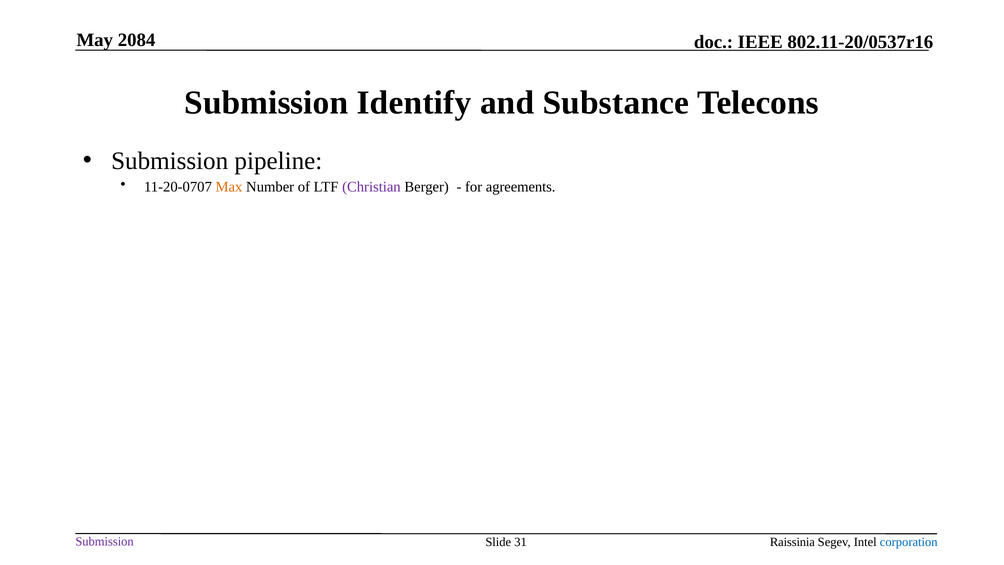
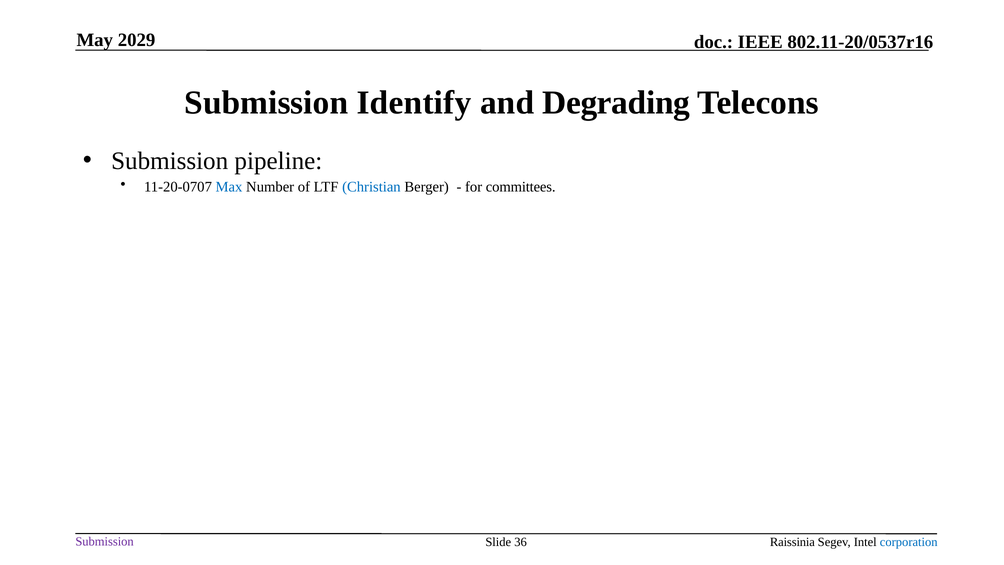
2084: 2084 -> 2029
Substance: Substance -> Degrading
Max colour: orange -> blue
Christian colour: purple -> blue
agreements: agreements -> committees
31: 31 -> 36
